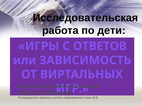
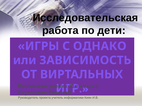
ОТВЕТОВ: ОТВЕТОВ -> ОДНАКО
